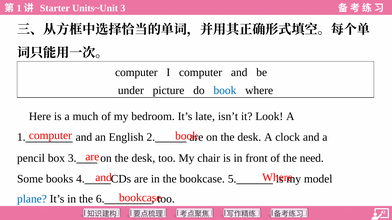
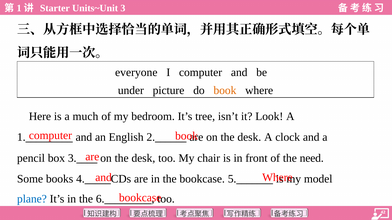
computer at (136, 73): computer -> everyone
book at (225, 90) colour: blue -> orange
late: late -> tree
